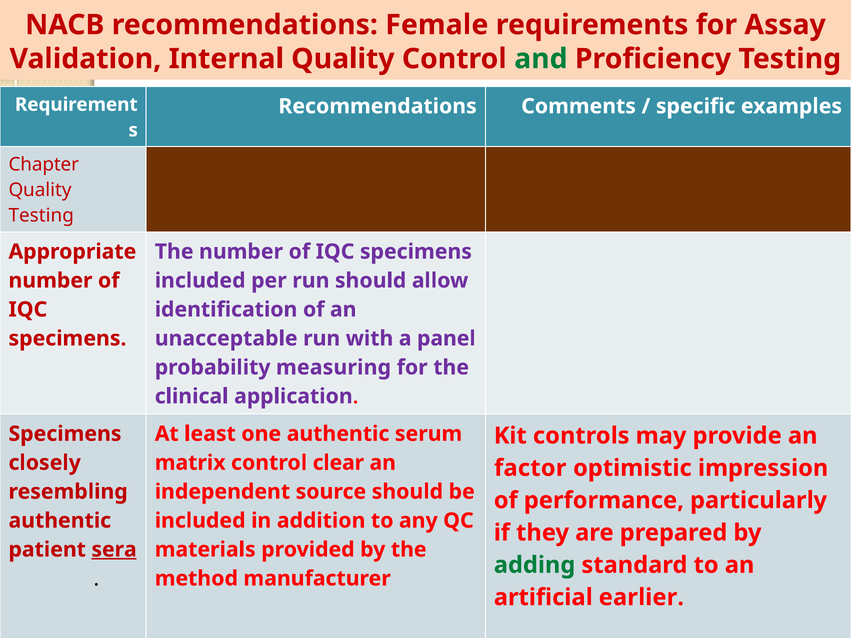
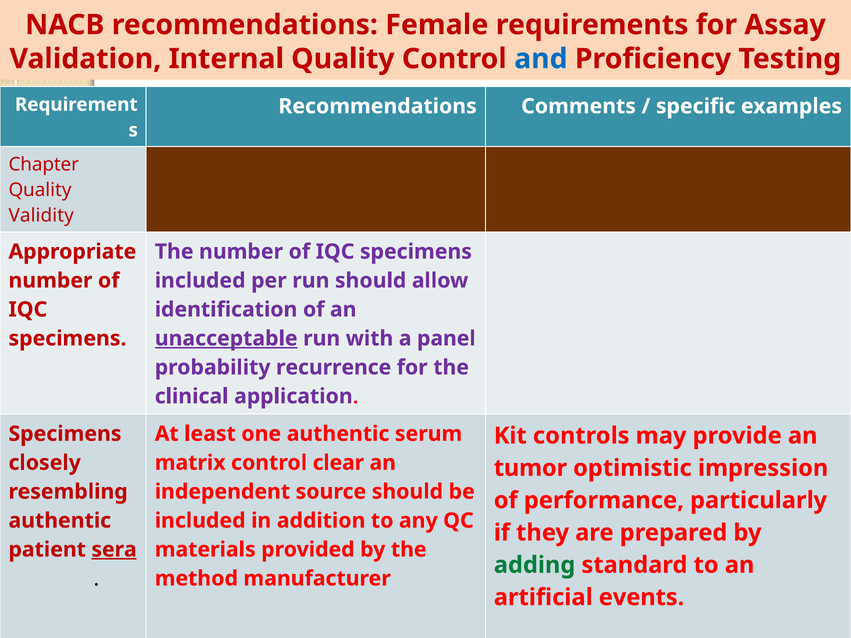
and colour: green -> blue
Testing at (41, 216): Testing -> Validity
unacceptable underline: none -> present
measuring: measuring -> recurrence
factor: factor -> tumor
earlier: earlier -> events
